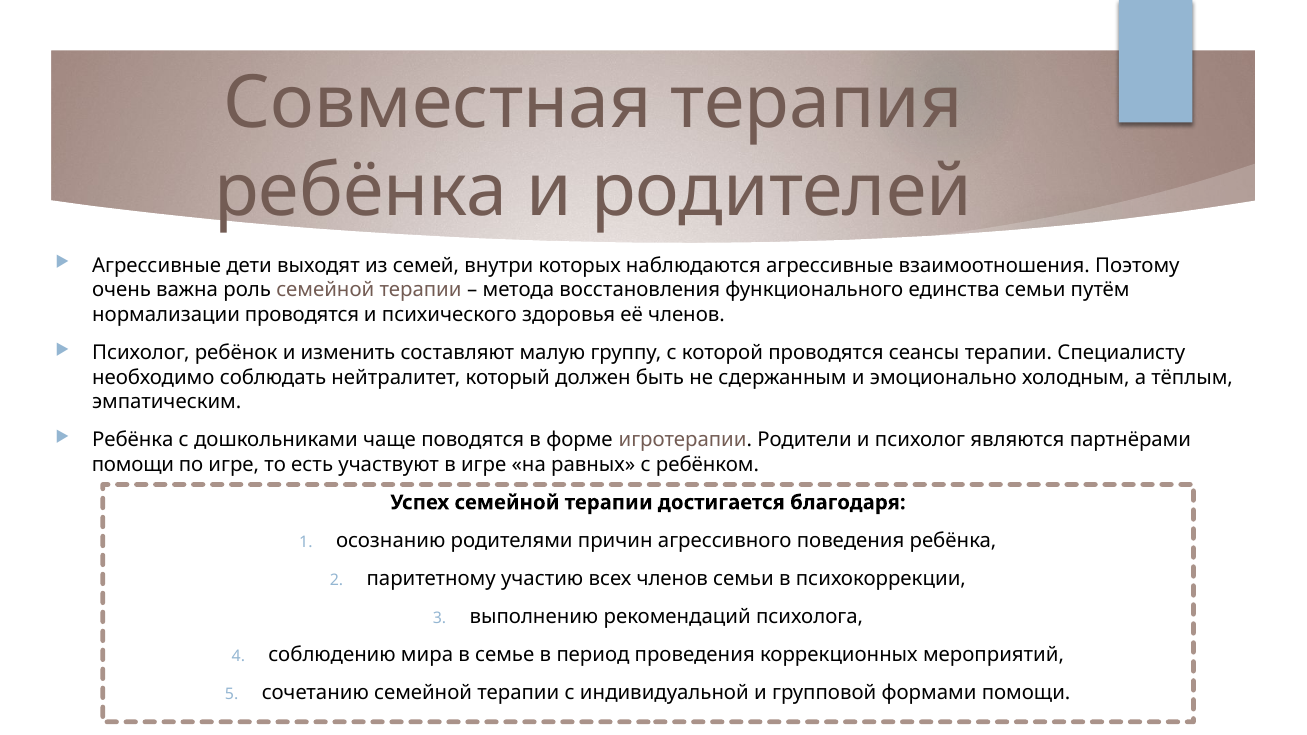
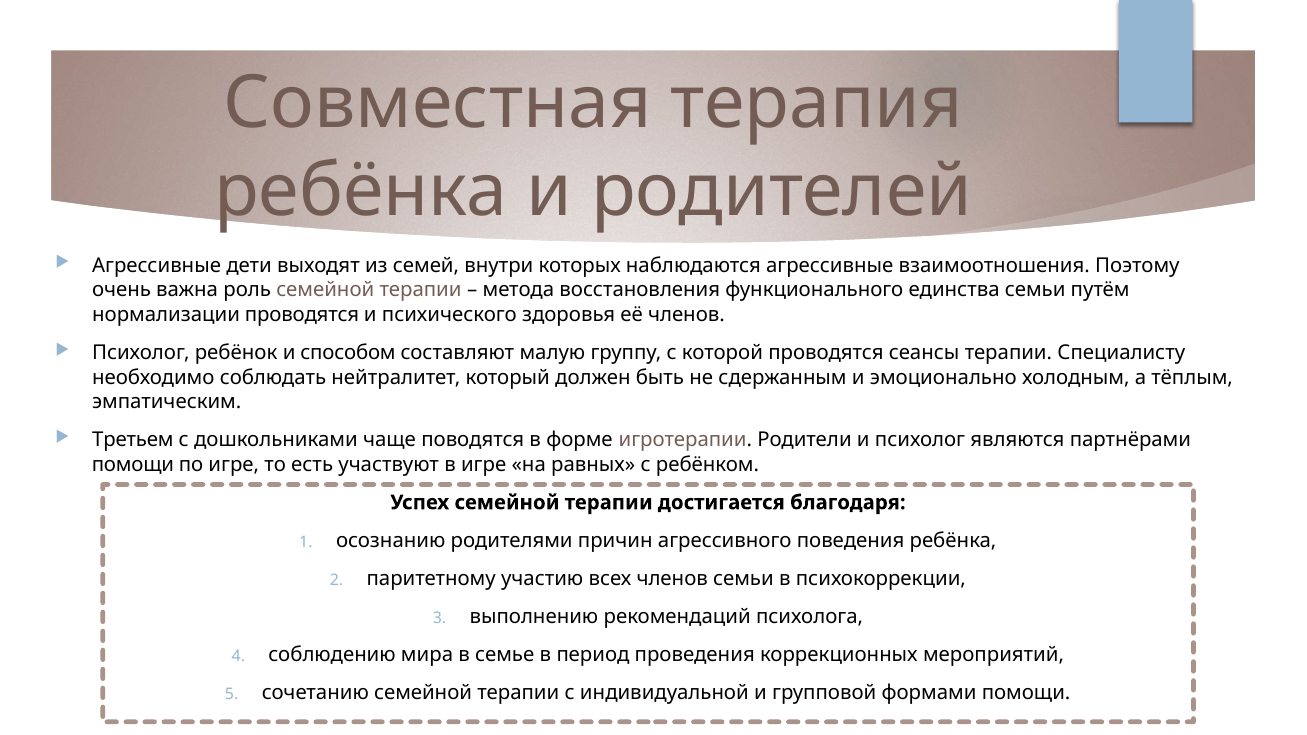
изменить: изменить -> способом
Ребёнка at (133, 440): Ребёнка -> Третьем
